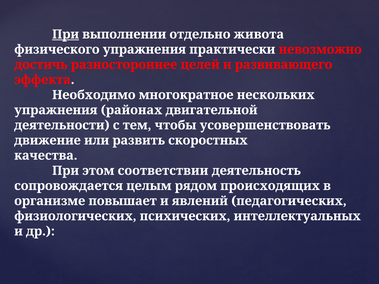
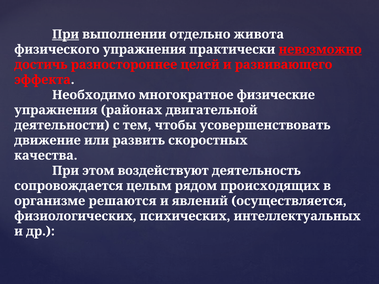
невозможно underline: none -> present
нескольких: нескольких -> физические
соответствии: соответствии -> воздействуют
повышает: повышает -> решаются
педагогических: педагогических -> осуществляется
